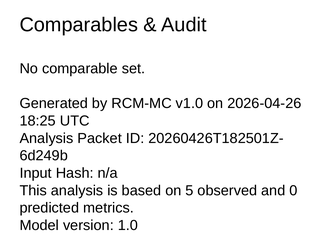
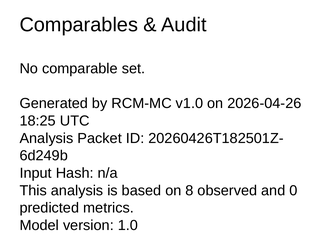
5: 5 -> 8
